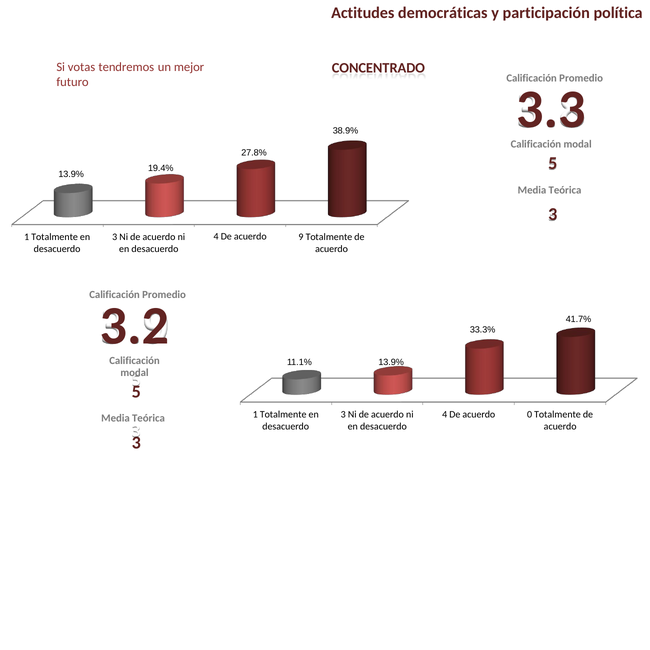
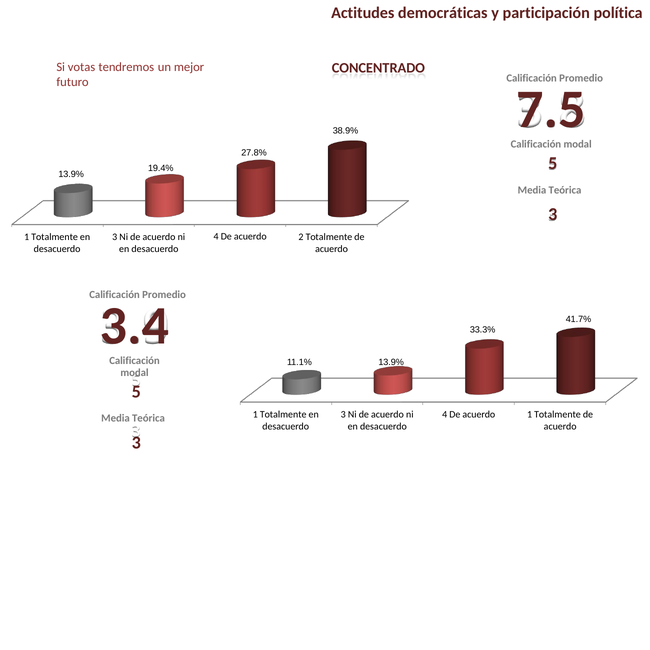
3.3: 3.3 -> 7.5
9: 9 -> 2
3.2: 3.2 -> 3.4
acuerdo 0: 0 -> 1
